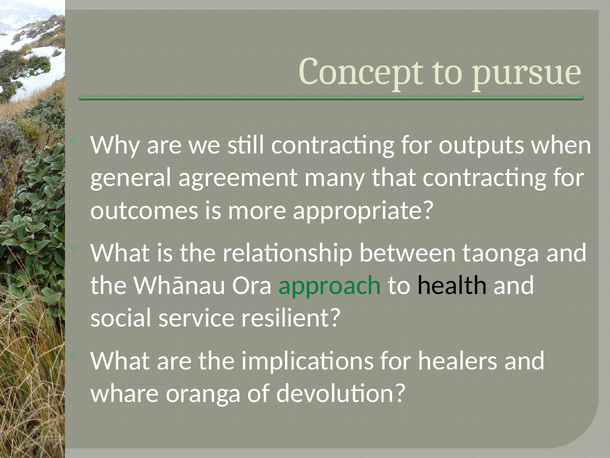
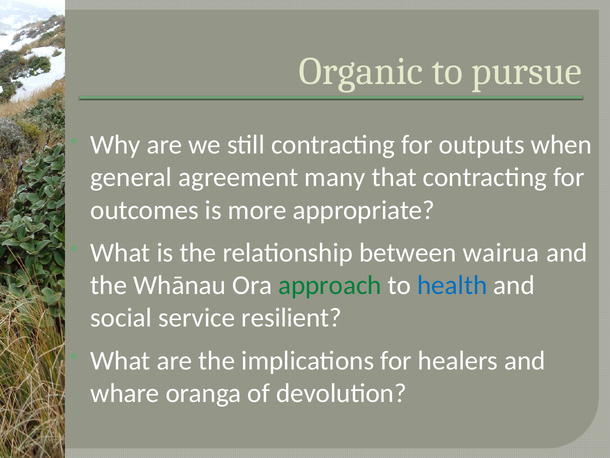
Concept: Concept -> Organic
taonga: taonga -> wairua
health colour: black -> blue
